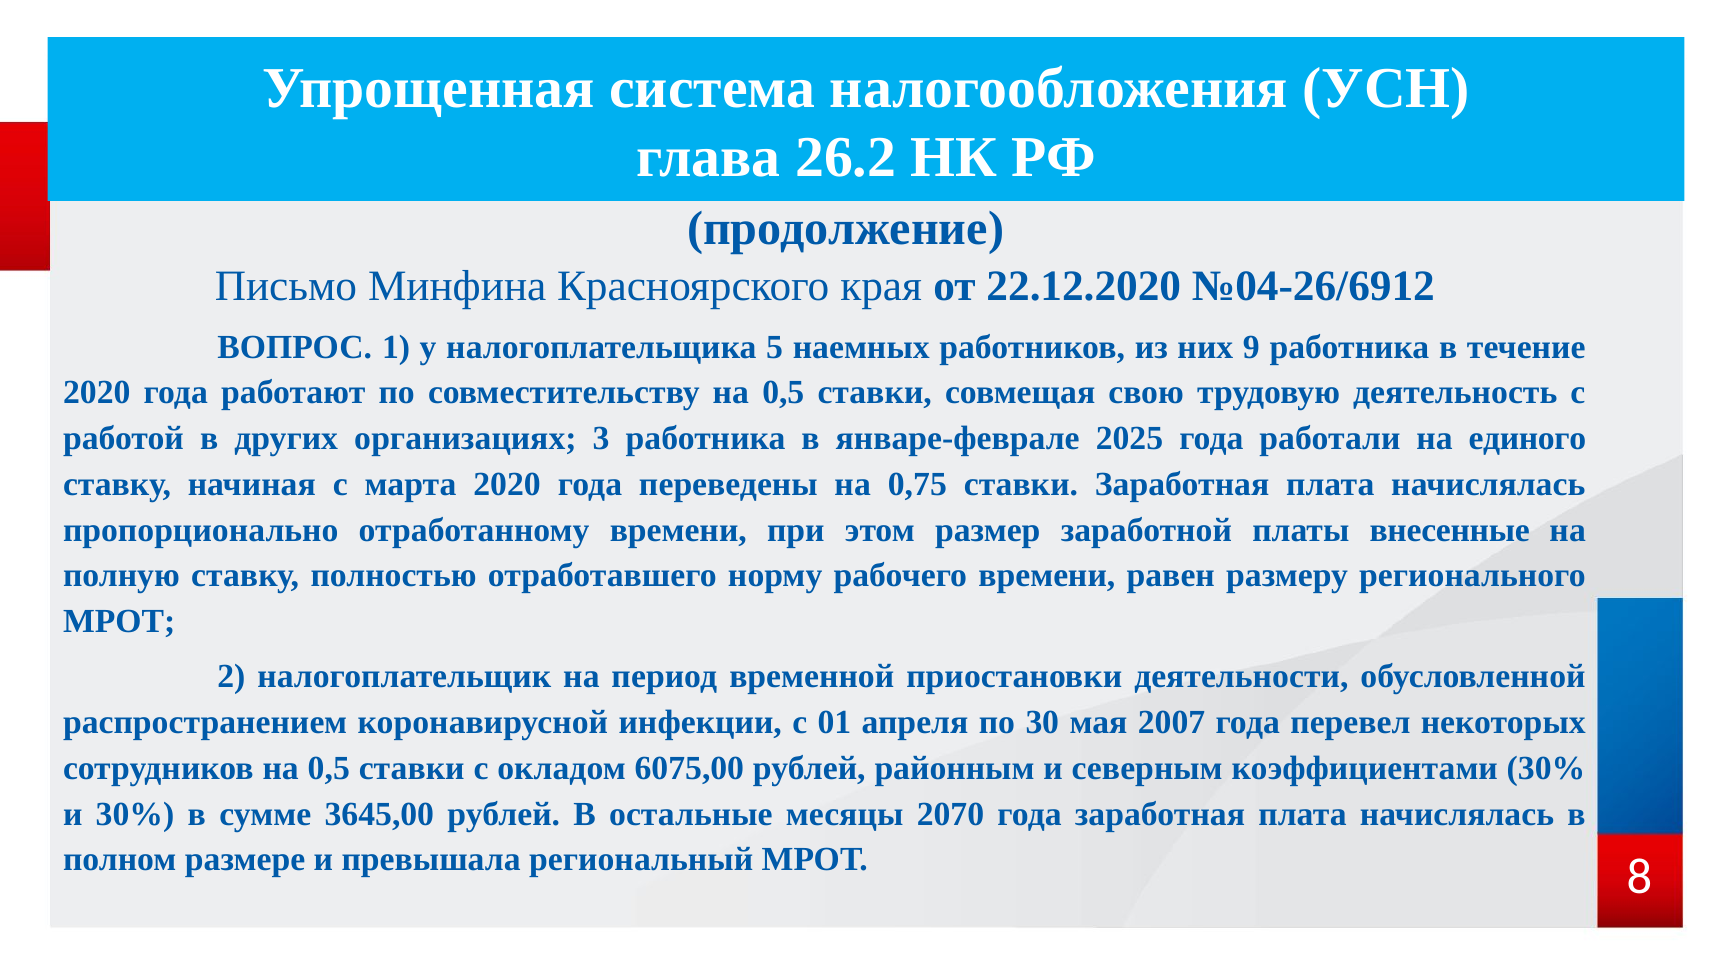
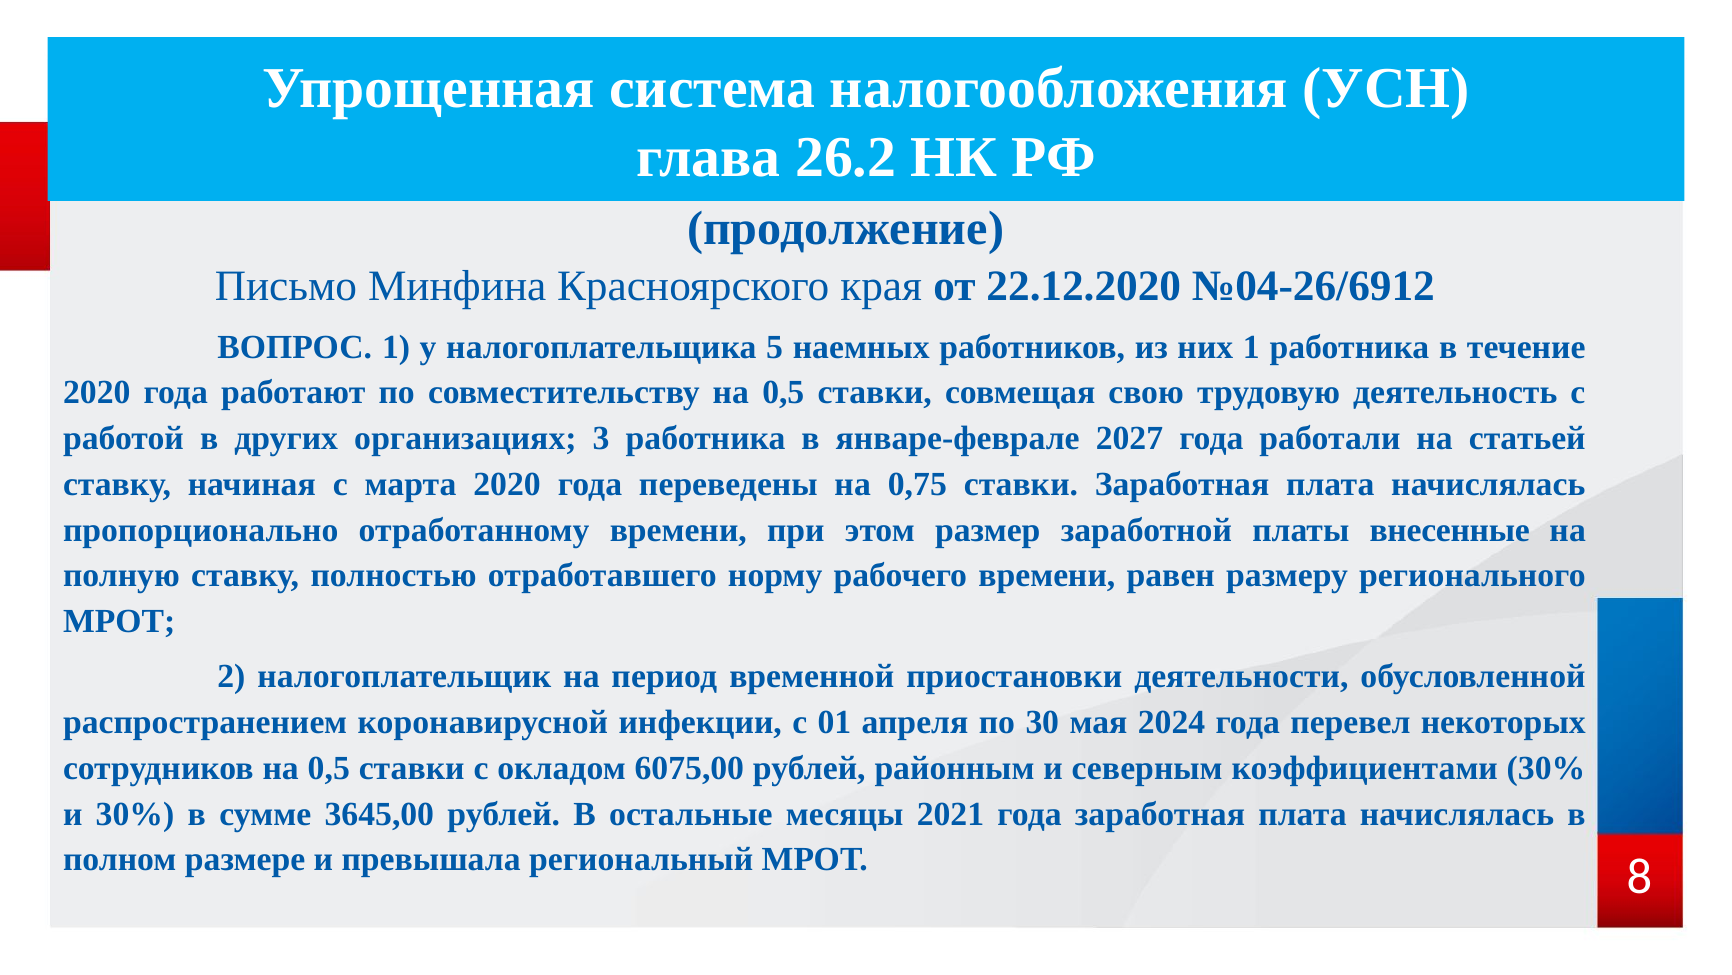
них 9: 9 -> 1
2025: 2025 -> 2027
единого: единого -> статьей
2007: 2007 -> 2024
2070: 2070 -> 2021
